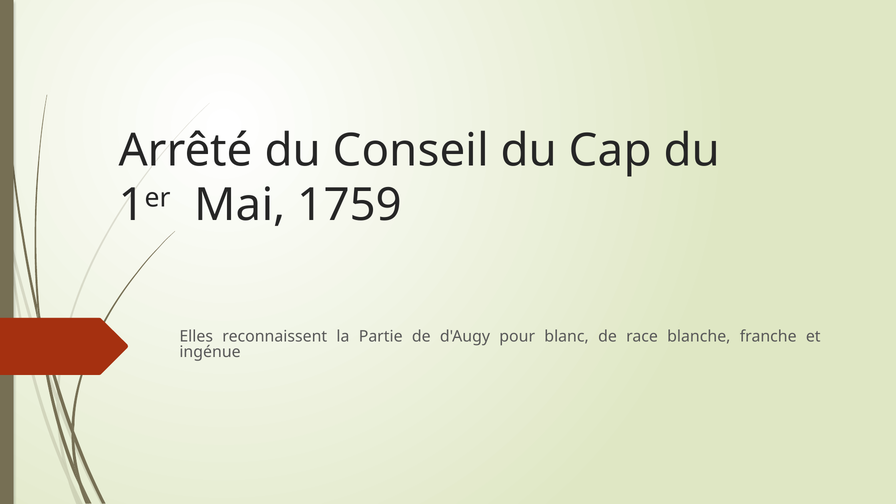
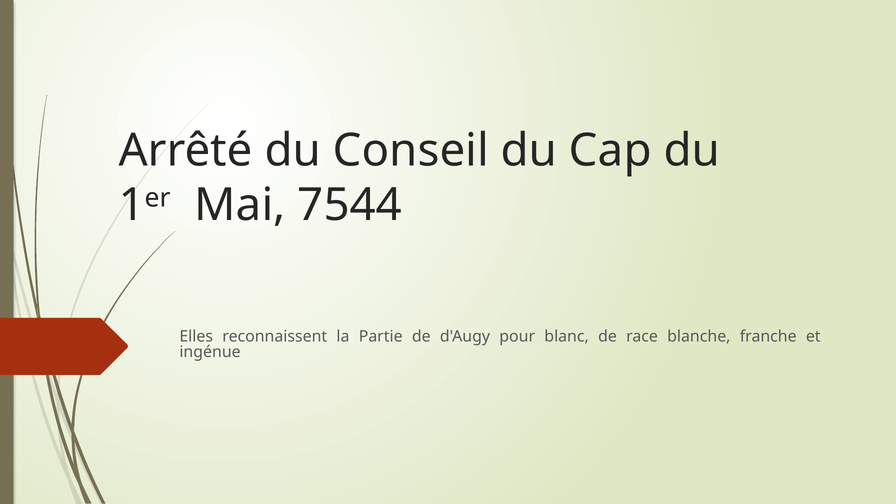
1759: 1759 -> 7544
